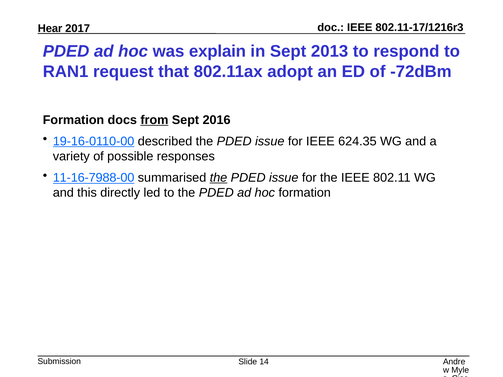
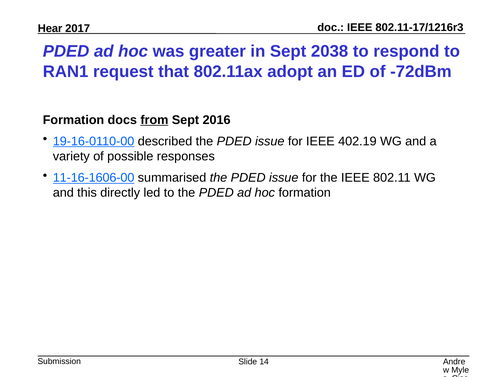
explain: explain -> greater
2013: 2013 -> 2038
624.35: 624.35 -> 402.19
11-16-7988-00: 11-16-7988-00 -> 11-16-1606-00
the at (219, 178) underline: present -> none
